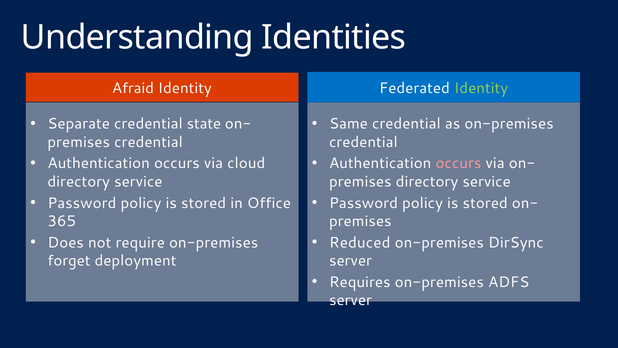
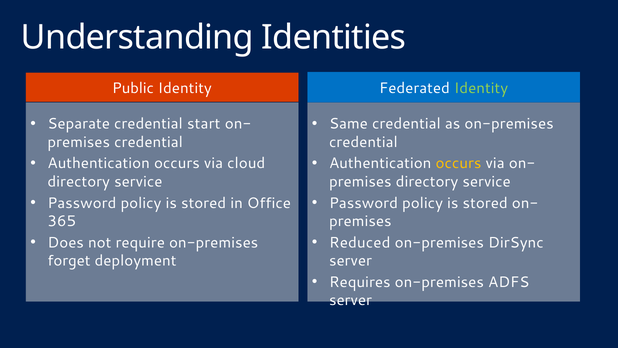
Afraid: Afraid -> Public
state: state -> start
occurs at (459, 163) colour: pink -> yellow
